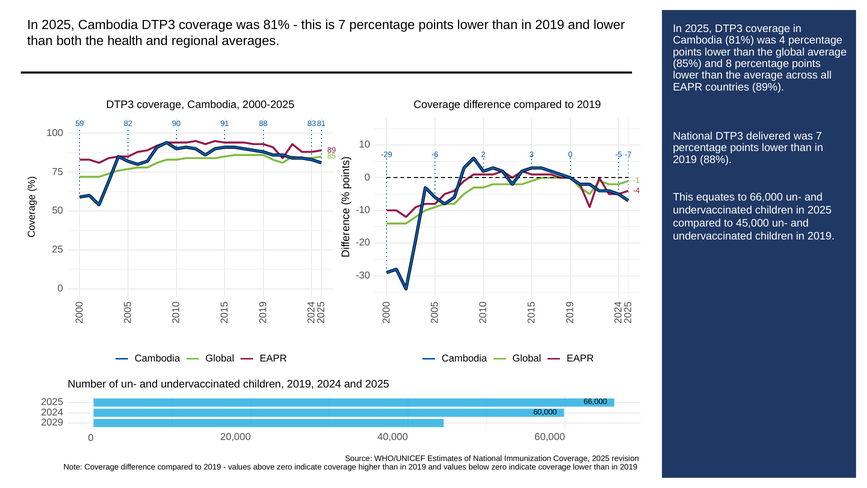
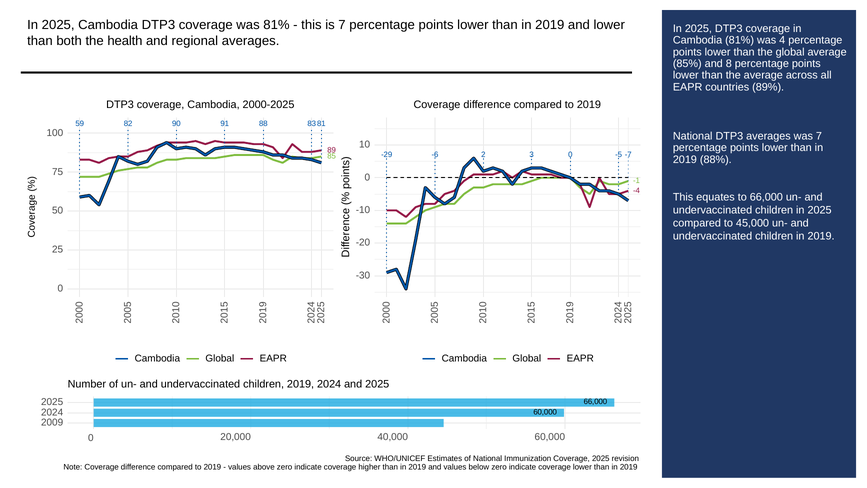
DTP3 delivered: delivered -> averages
2029: 2029 -> 2009
